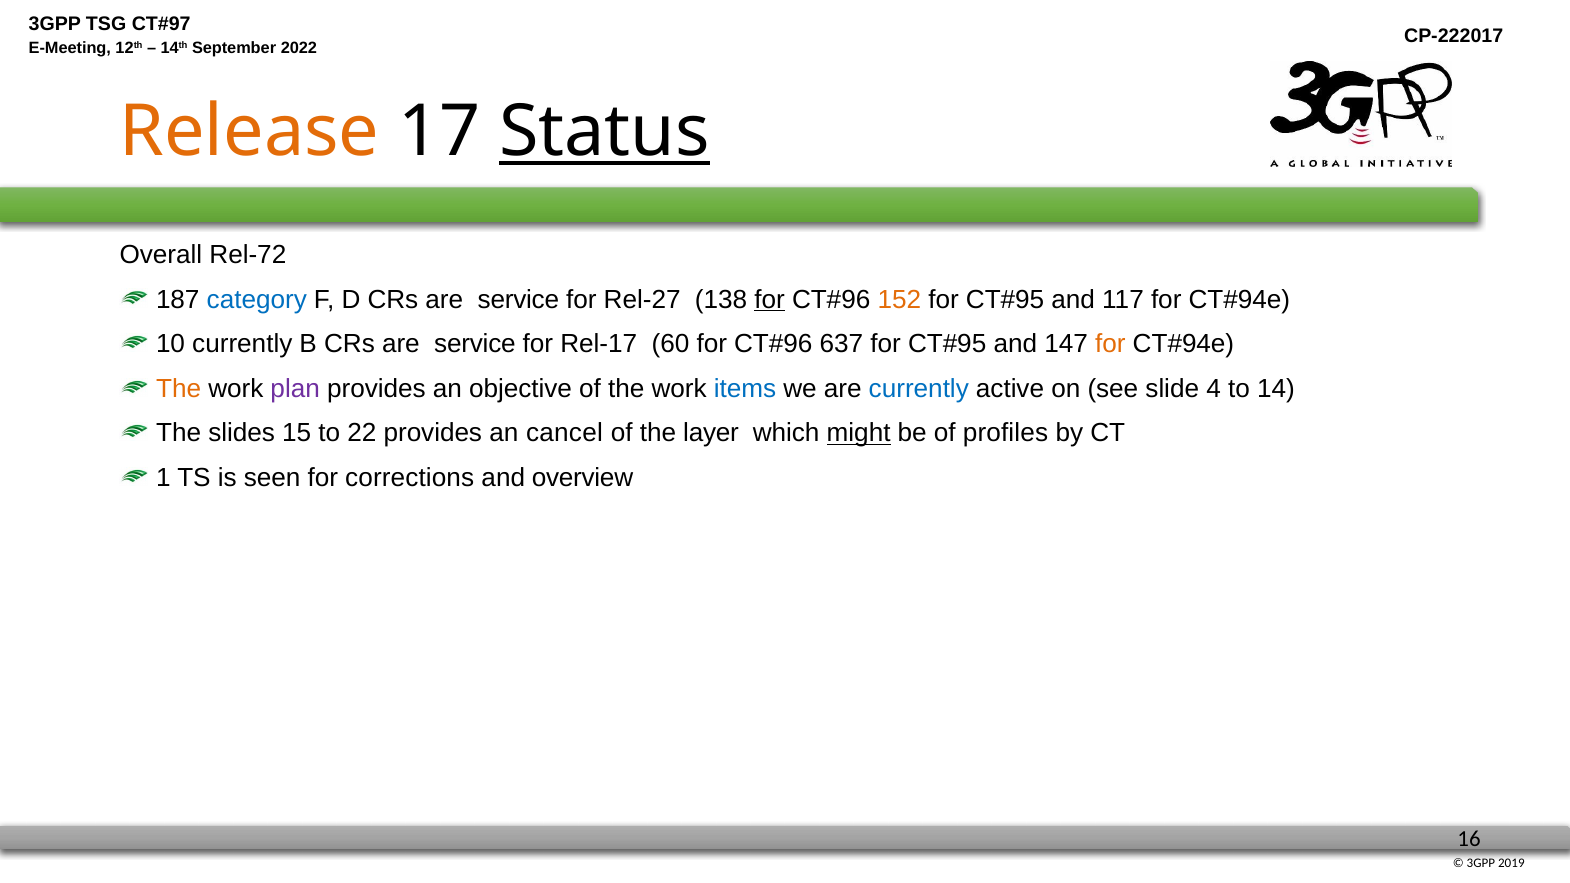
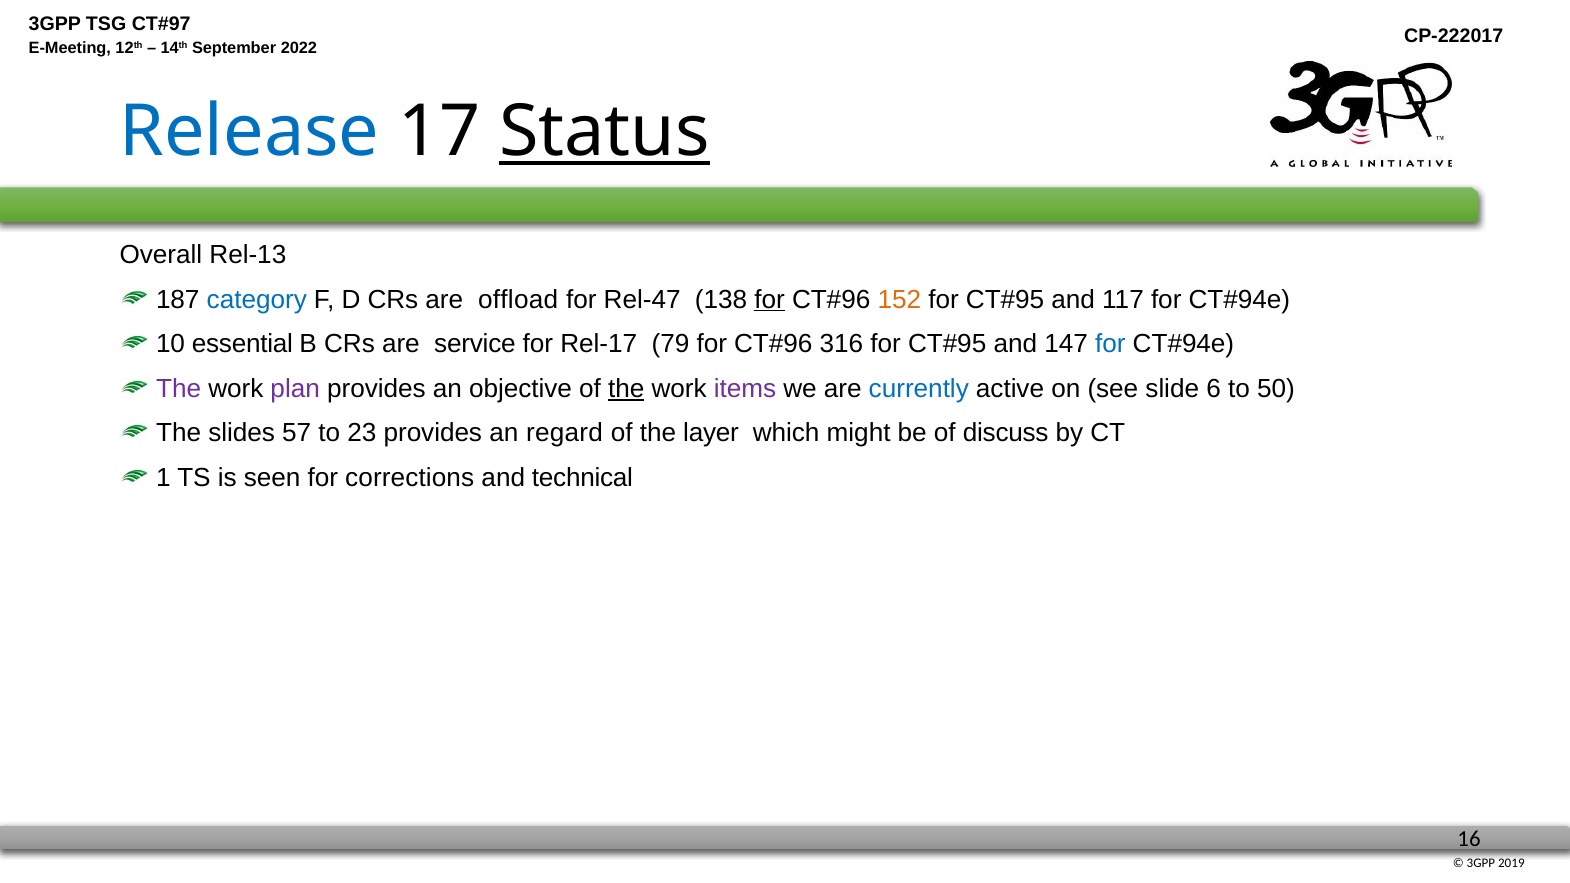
Release colour: orange -> blue
Rel-72: Rel-72 -> Rel-13
D CRs are service: service -> offload
Rel-27: Rel-27 -> Rel-47
10 currently: currently -> essential
60: 60 -> 79
637: 637 -> 316
for at (1110, 344) colour: orange -> blue
The at (179, 389) colour: orange -> purple
the at (626, 389) underline: none -> present
items colour: blue -> purple
4: 4 -> 6
14: 14 -> 50
15: 15 -> 57
22: 22 -> 23
cancel: cancel -> regard
might underline: present -> none
profiles: profiles -> discuss
overview: overview -> technical
